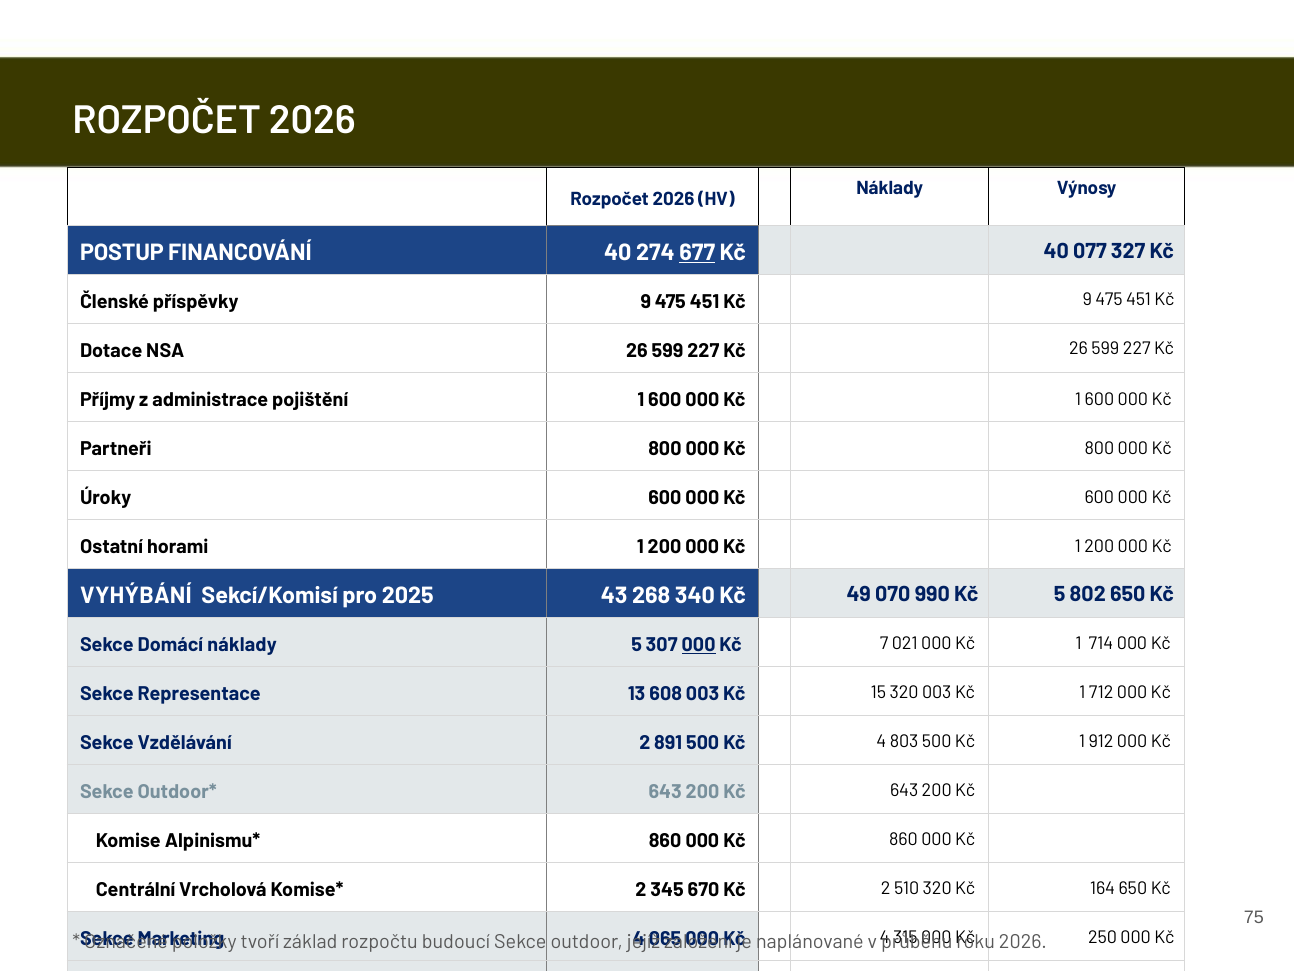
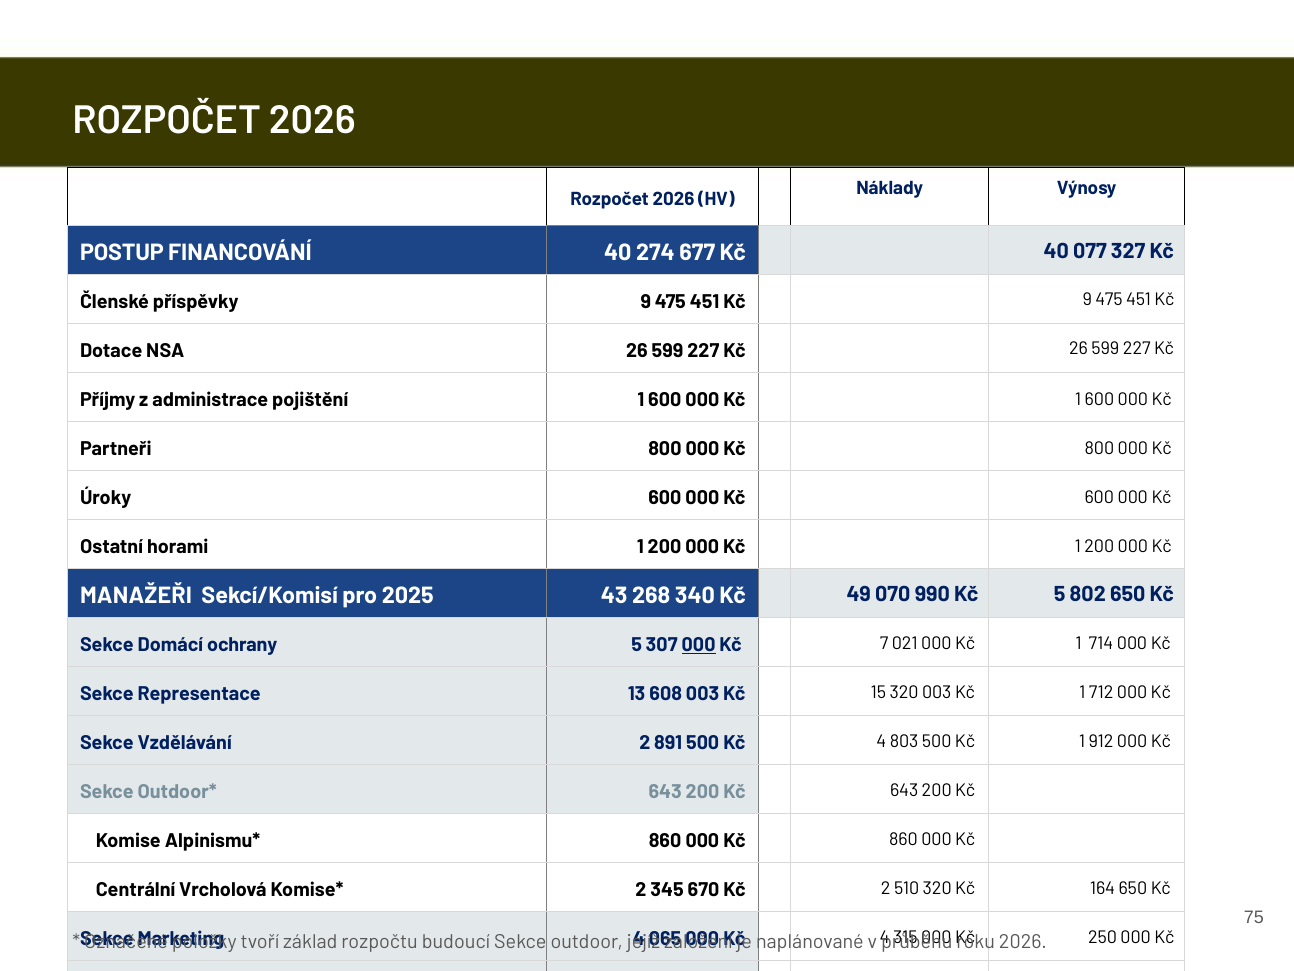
677 underline: present -> none
VYHÝBÁNÍ: VYHÝBÁNÍ -> MANAŽEŘI
Domácí náklady: náklady -> ochrany
